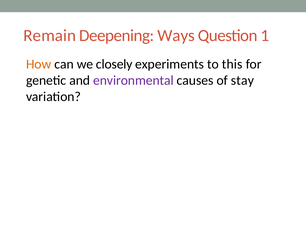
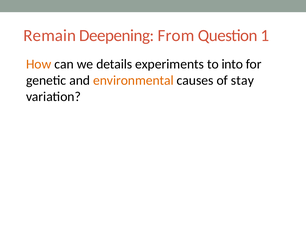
Ways: Ways -> From
closely: closely -> details
this: this -> into
environmental colour: purple -> orange
